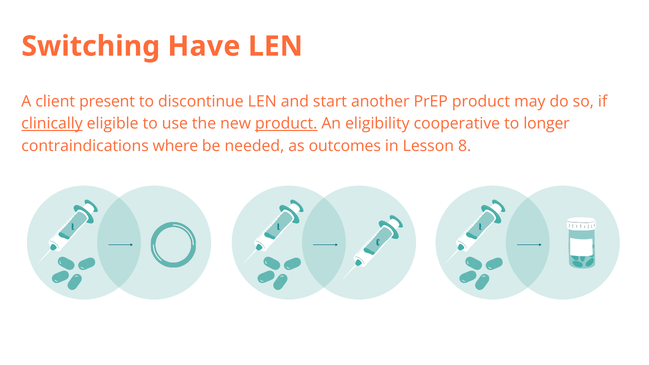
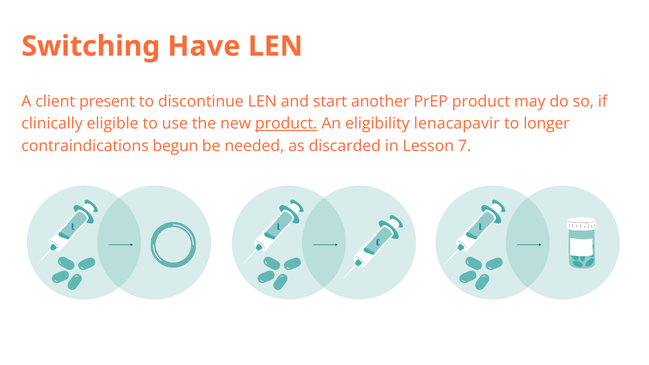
clinically underline: present -> none
cooperative: cooperative -> lenacapavir
where: where -> begun
outcomes: outcomes -> discarded
8: 8 -> 7
